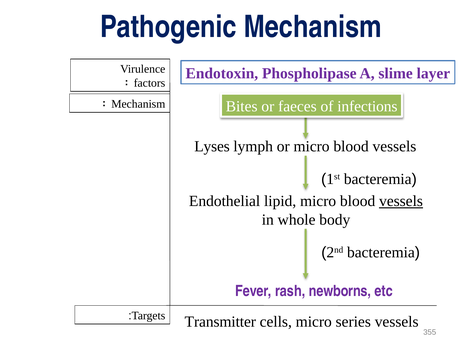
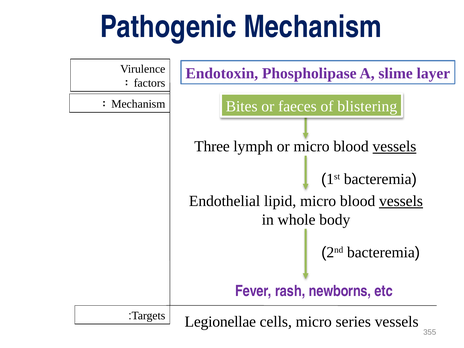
infections: infections -> blistering
Lyses: Lyses -> Three
vessels at (394, 146) underline: none -> present
Transmitter: Transmitter -> Legionellae
